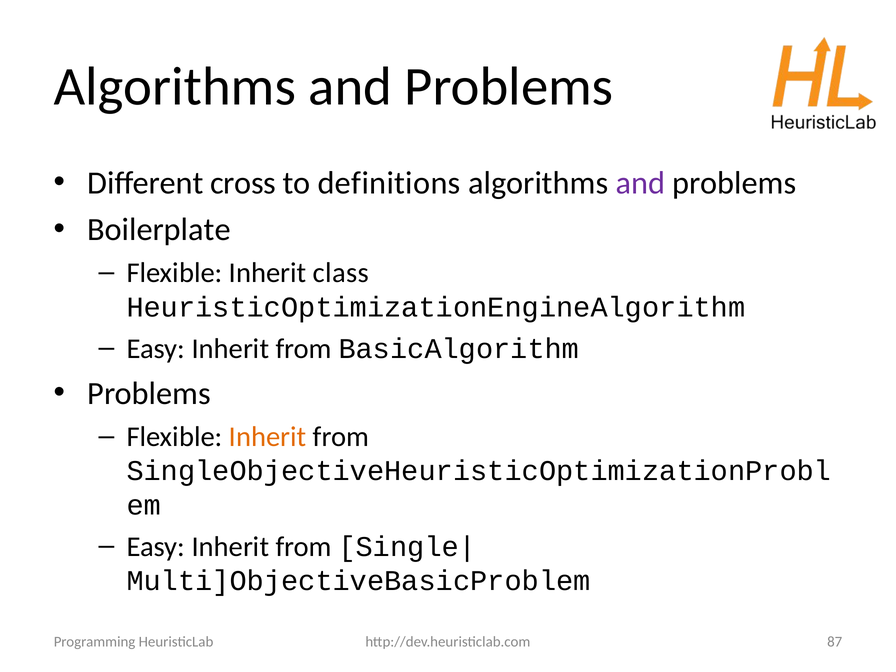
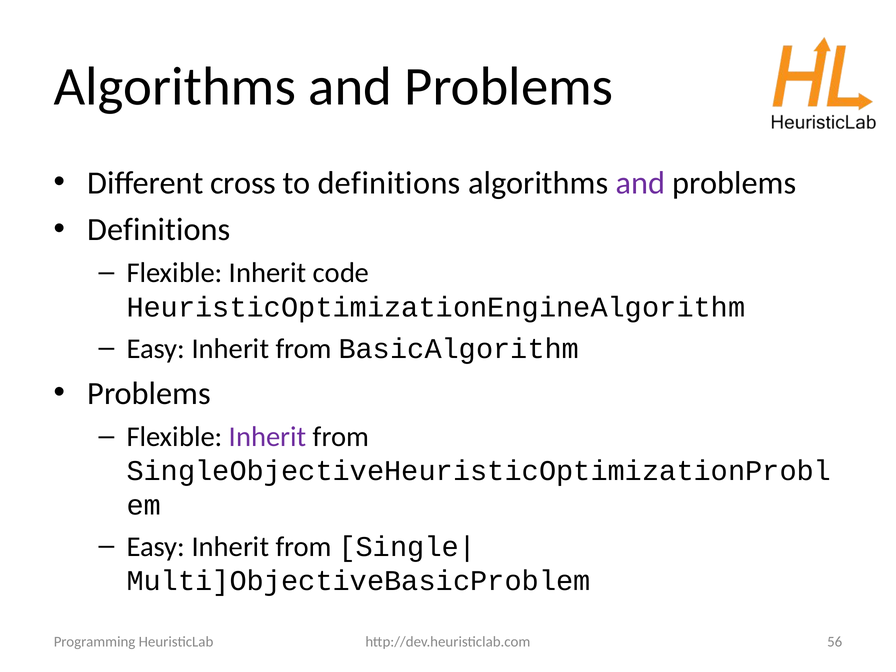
Boilerplate at (159, 230): Boilerplate -> Definitions
class: class -> code
Inherit at (268, 437) colour: orange -> purple
87: 87 -> 56
